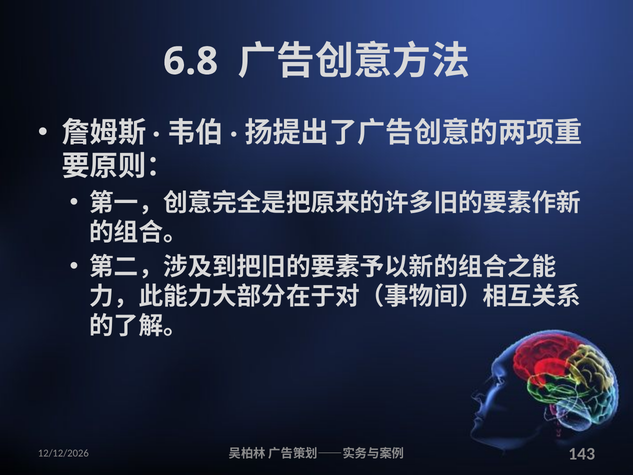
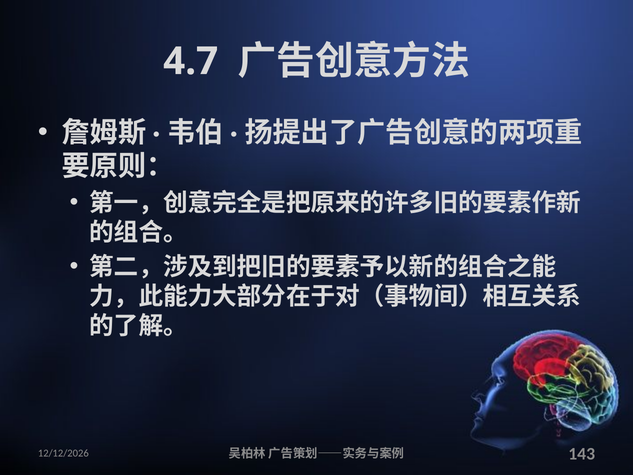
6.8: 6.8 -> 4.7
